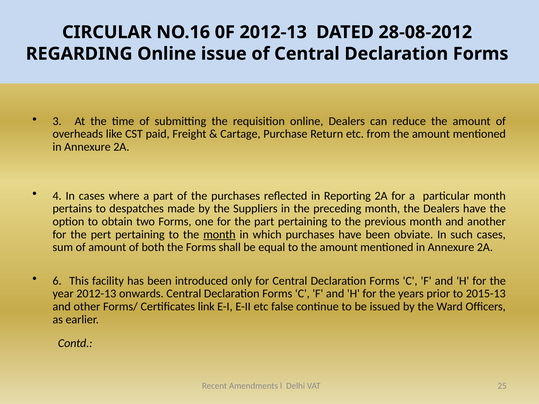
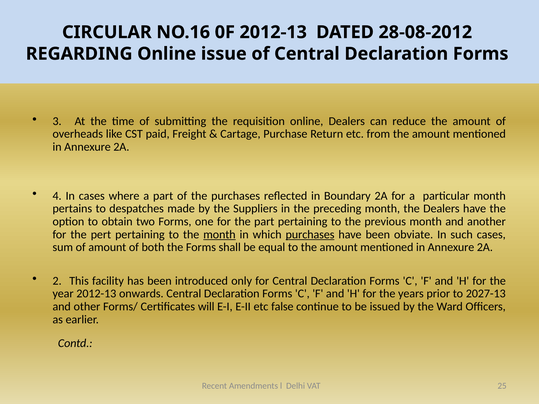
Reporting: Reporting -> Boundary
purchases at (310, 235) underline: none -> present
6: 6 -> 2
2015-13: 2015-13 -> 2027-13
link: link -> will
